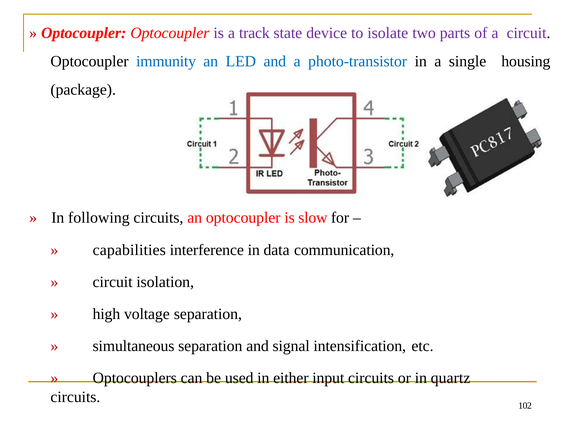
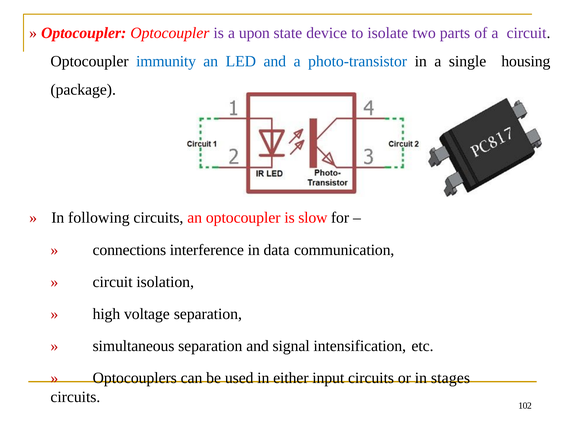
track: track -> upon
capabilities: capabilities -> connections
quartz: quartz -> stages
